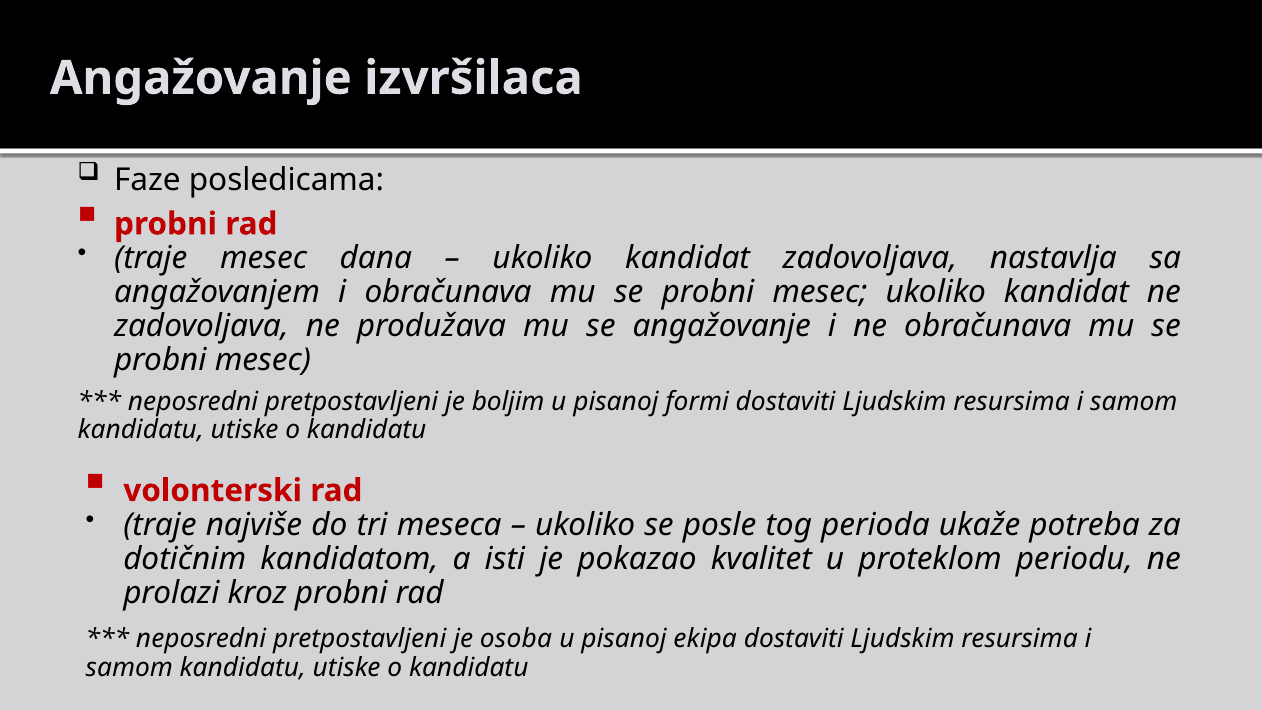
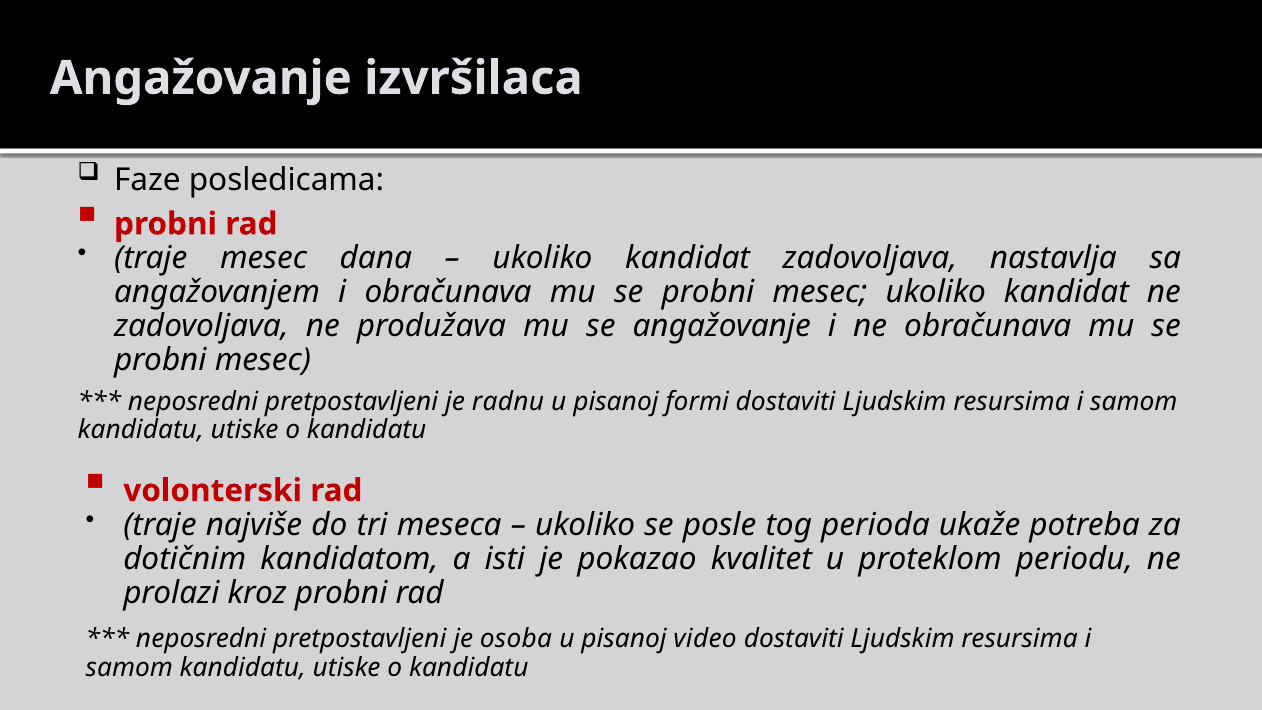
boljim: boljim -> radnu
ekipa: ekipa -> video
